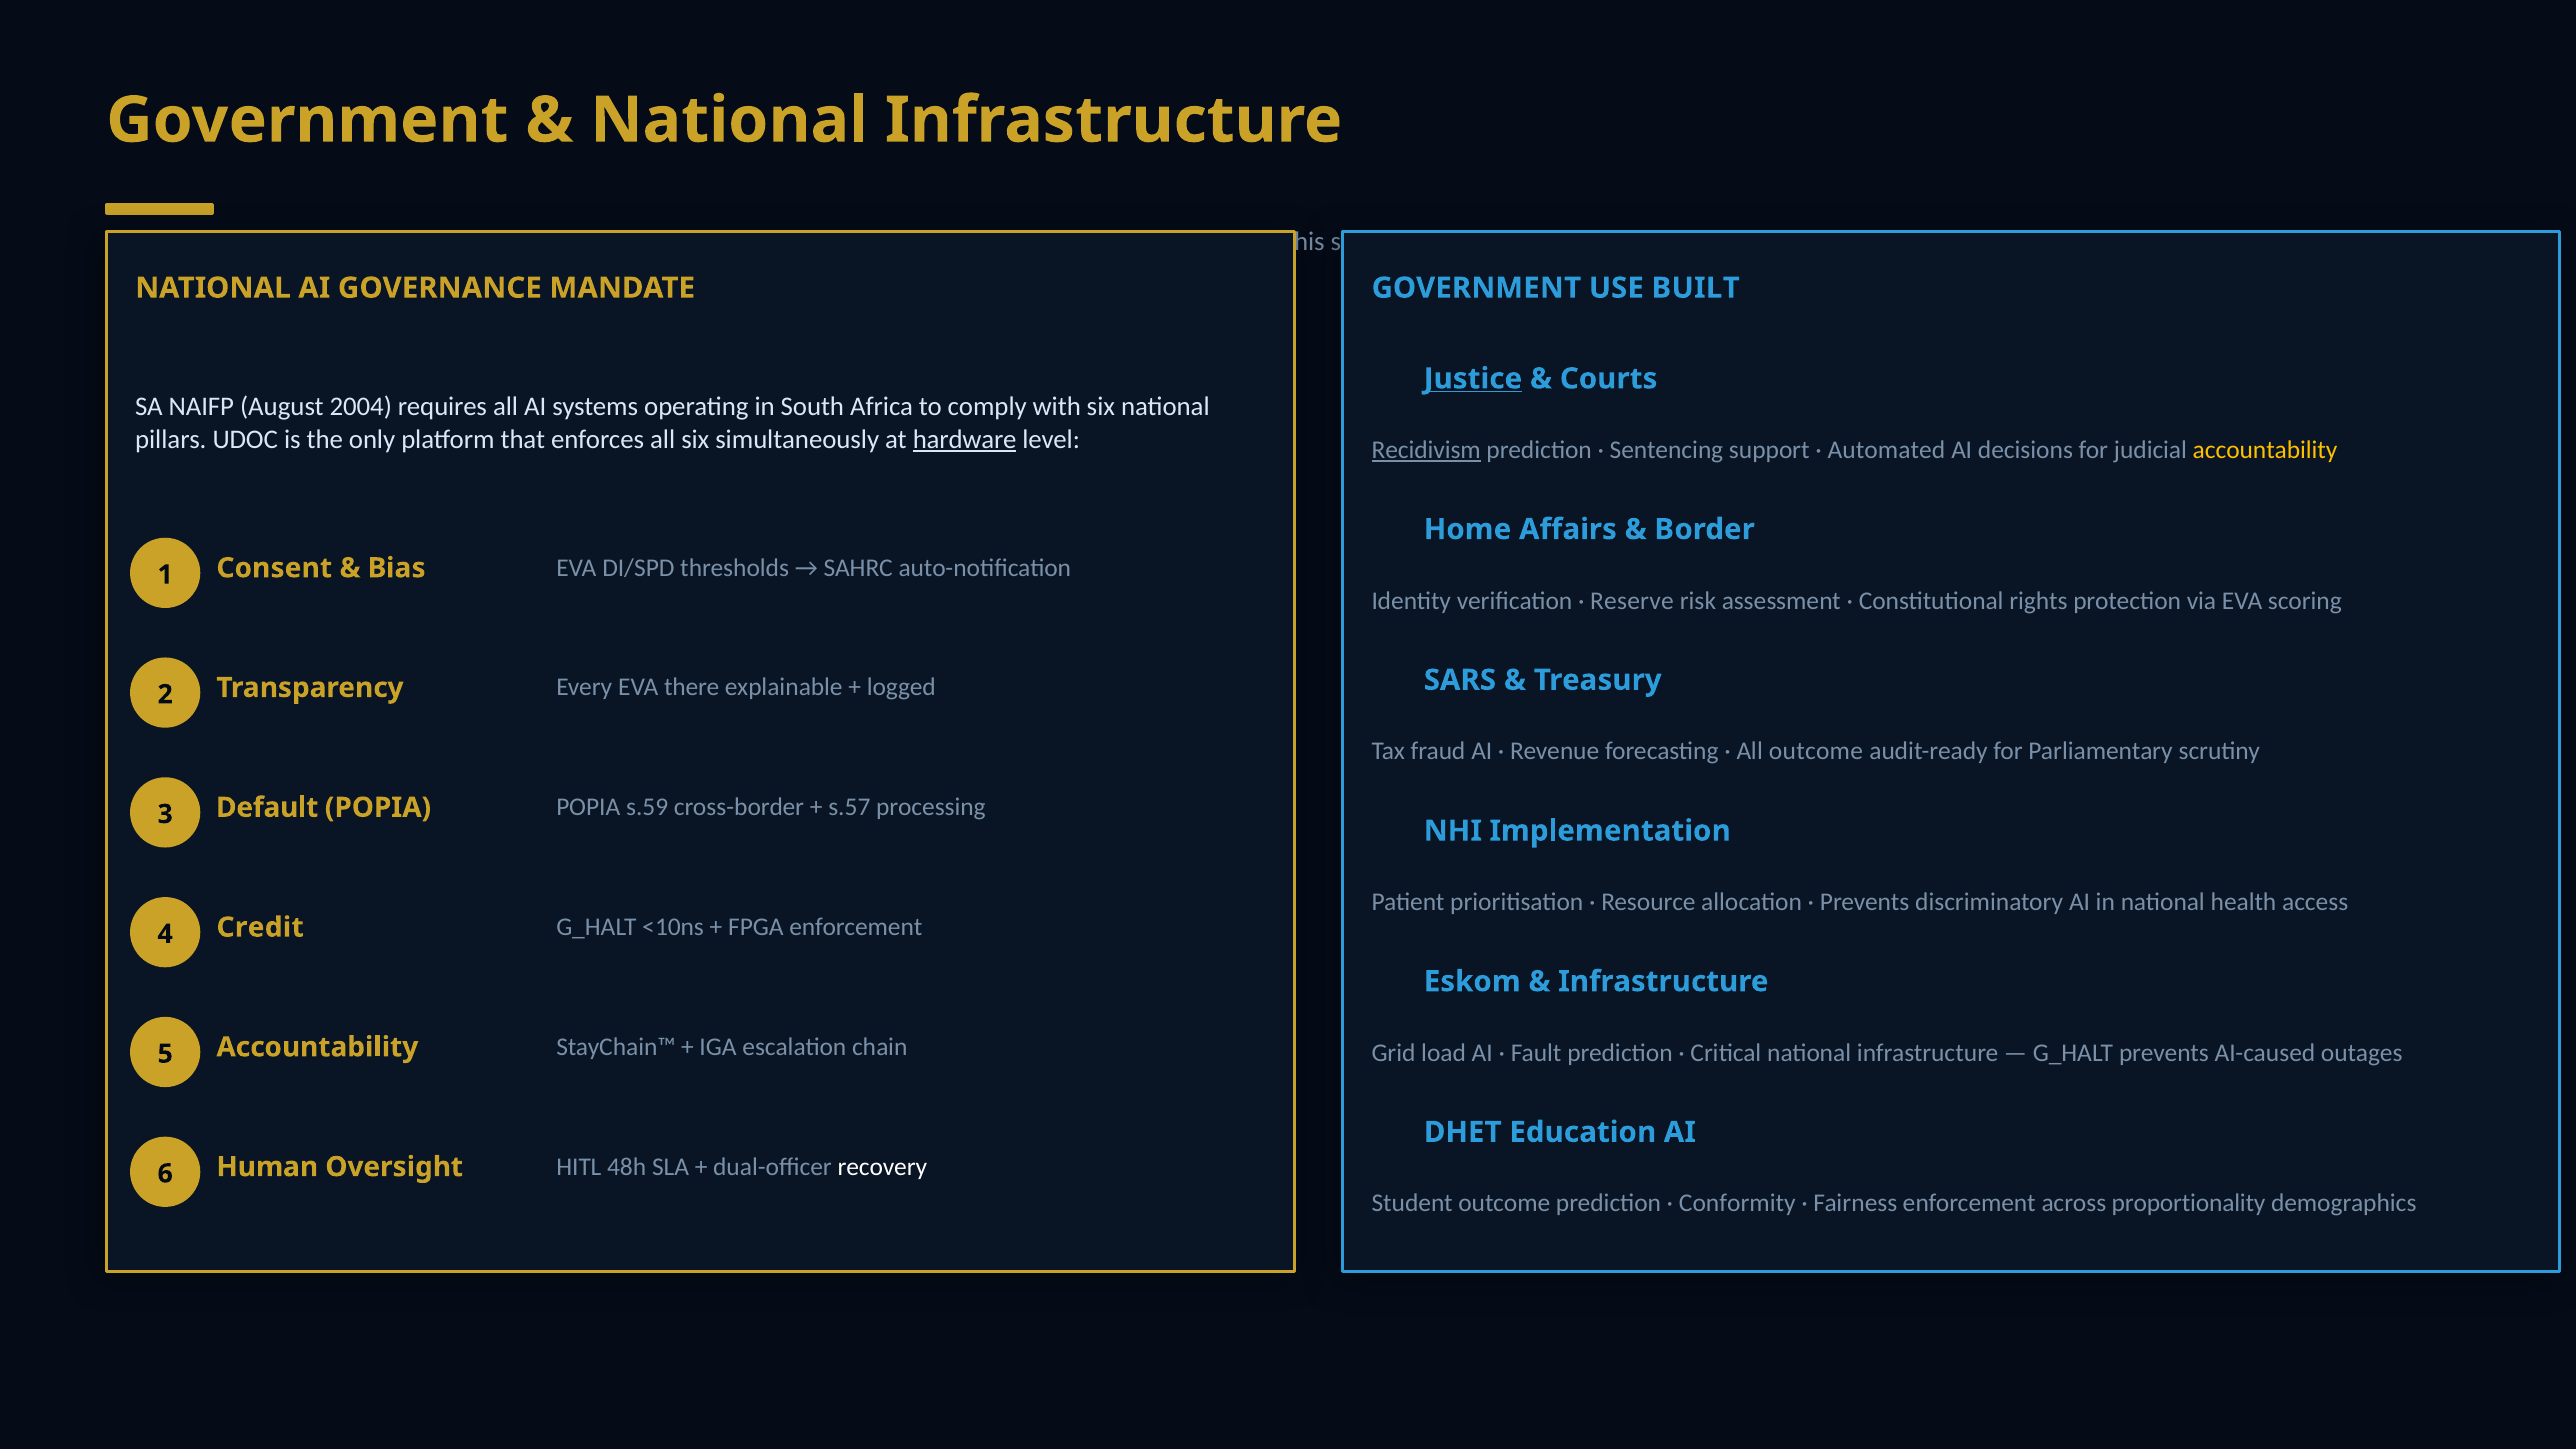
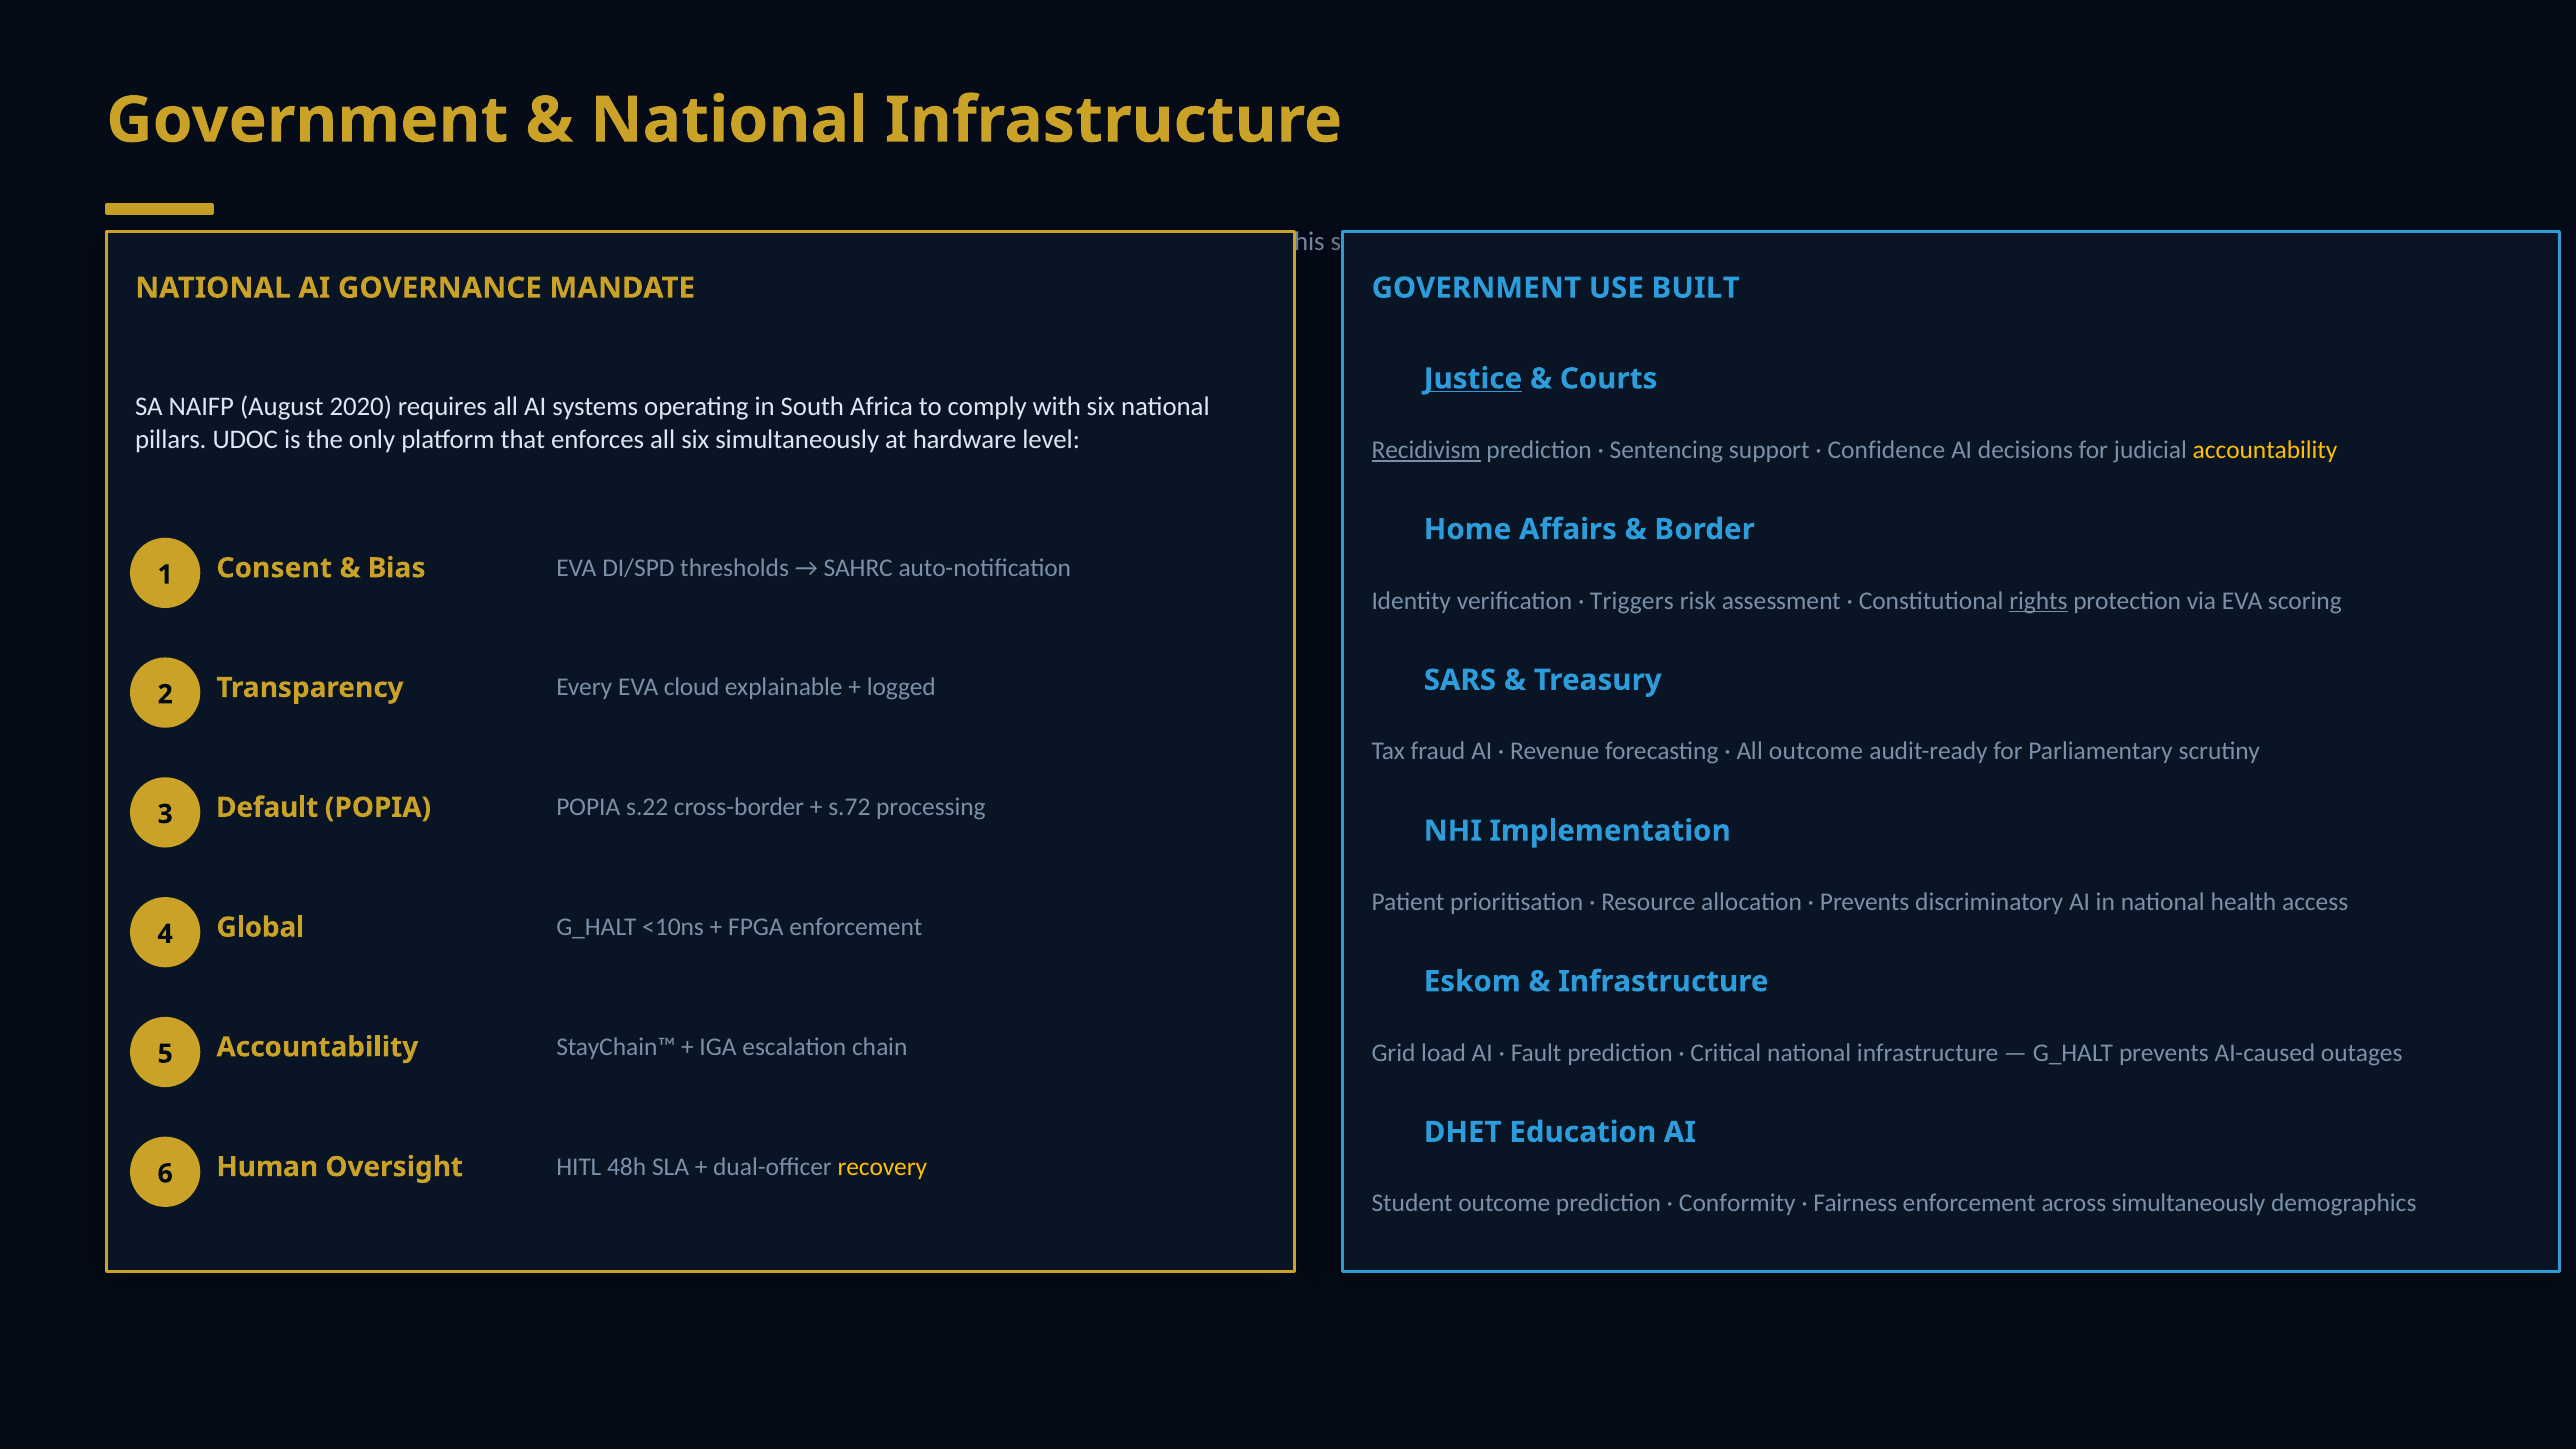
2004: 2004 -> 2020
hardware underline: present -> none
Automated: Automated -> Confidence
Reserve: Reserve -> Triggers
rights underline: none -> present
there: there -> cloud
s.59: s.59 -> s.22
s.57: s.57 -> s.72
Credit: Credit -> Global
recovery colour: white -> yellow
across proportionality: proportionality -> simultaneously
